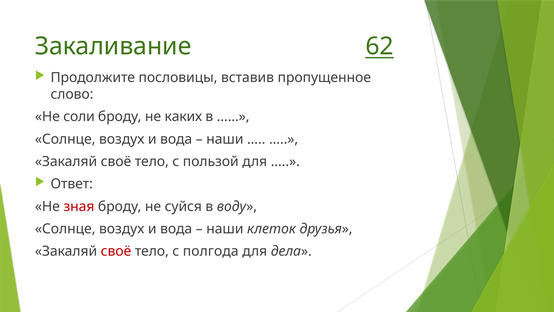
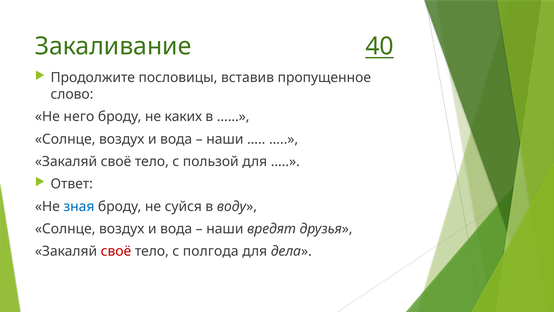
62: 62 -> 40
соли: соли -> него
зная colour: red -> blue
клеток: клеток -> вредят
